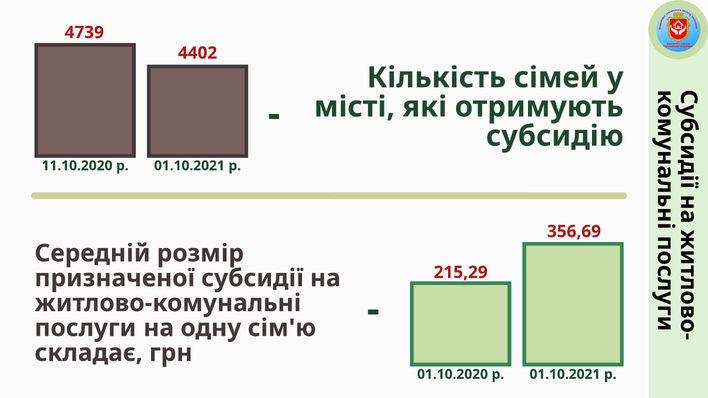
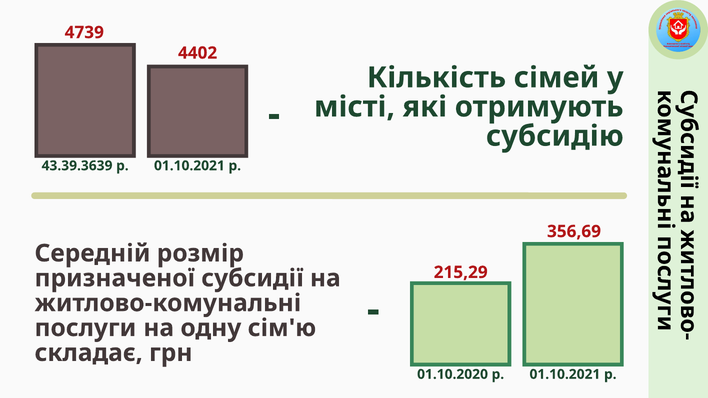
11.10.2020: 11.10.2020 -> 43.39.3639
